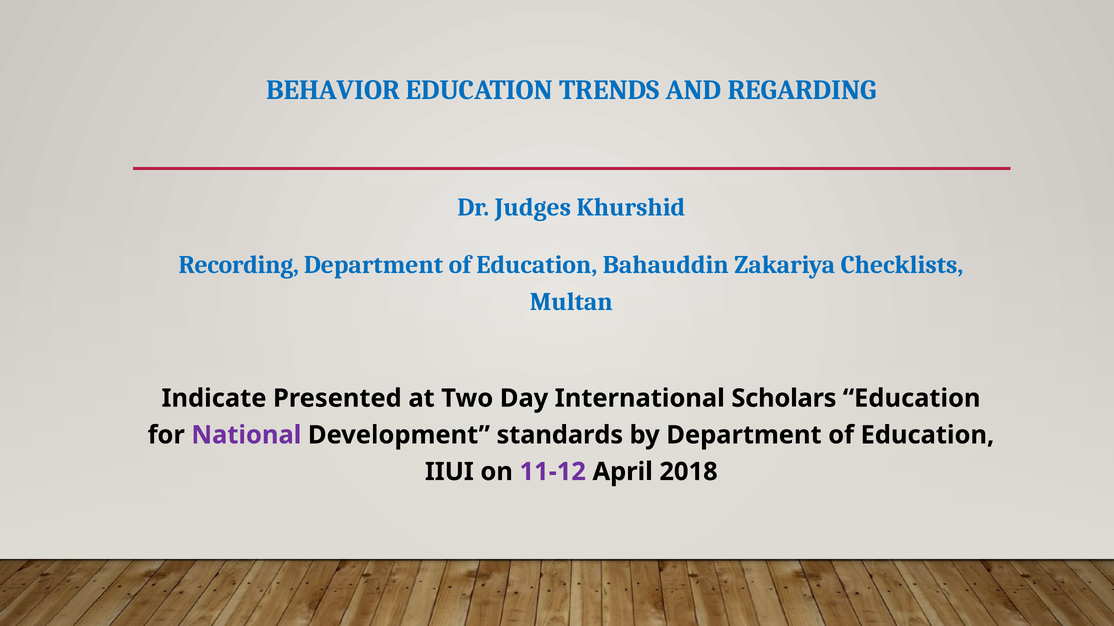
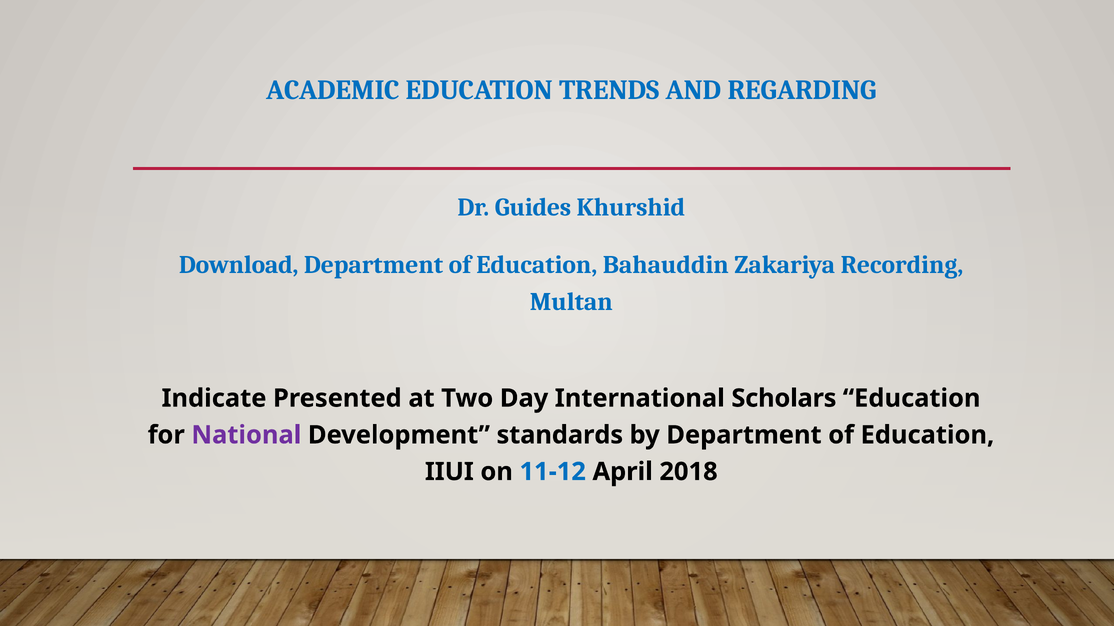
BEHAVIOR: BEHAVIOR -> ACADEMIC
Judges: Judges -> Guides
Recording: Recording -> Download
Checklists: Checklists -> Recording
11-12 colour: purple -> blue
